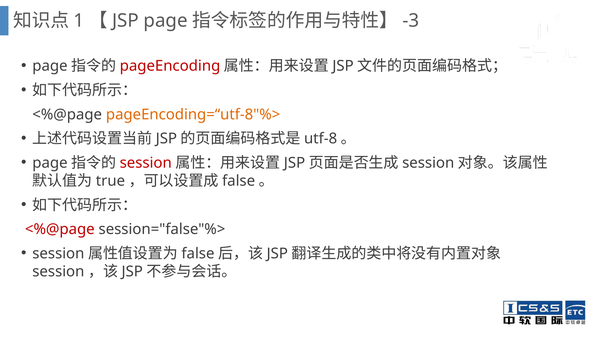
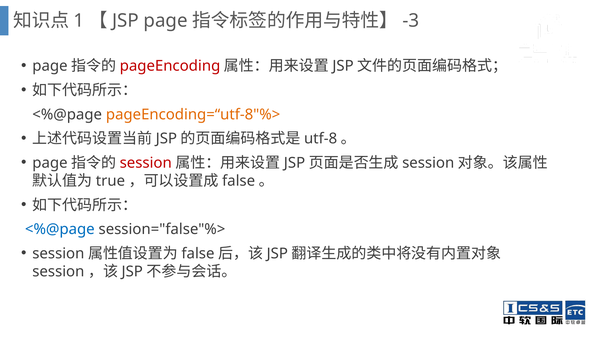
<%@page at (60, 229) colour: red -> blue
